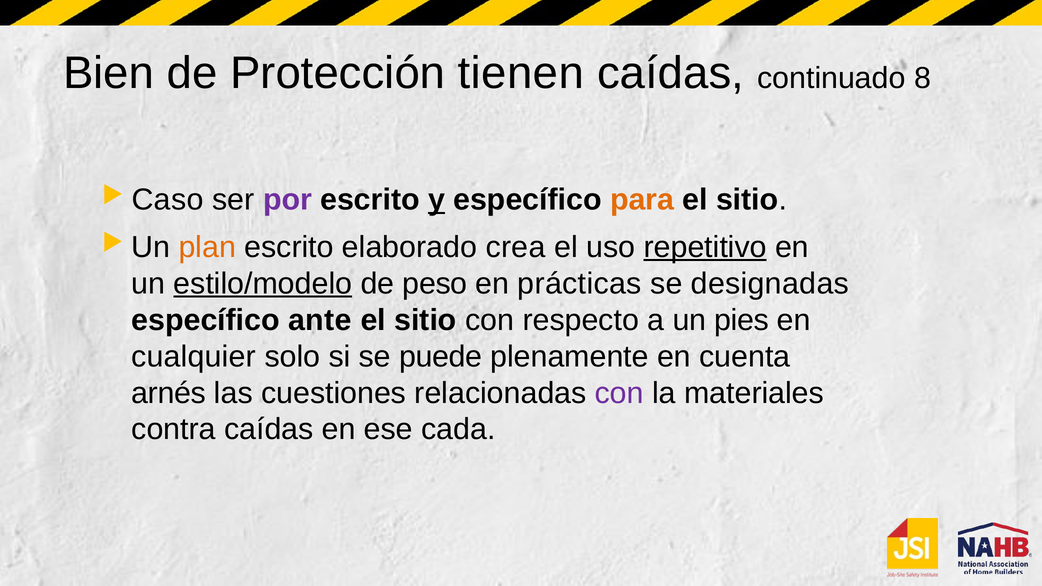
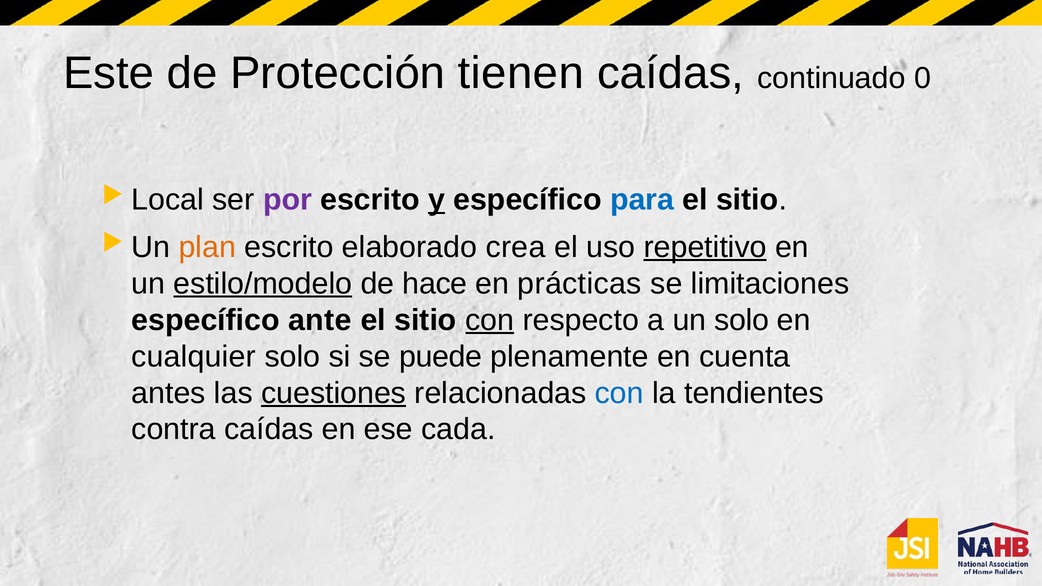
Bien: Bien -> Este
8: 8 -> 0
Caso: Caso -> Local
para colour: orange -> blue
peso: peso -> hace
designadas: designadas -> limitaciones
con at (490, 320) underline: none -> present
un pies: pies -> solo
arnés: arnés -> antes
cuestiones underline: none -> present
con at (619, 393) colour: purple -> blue
materiales: materiales -> tendientes
